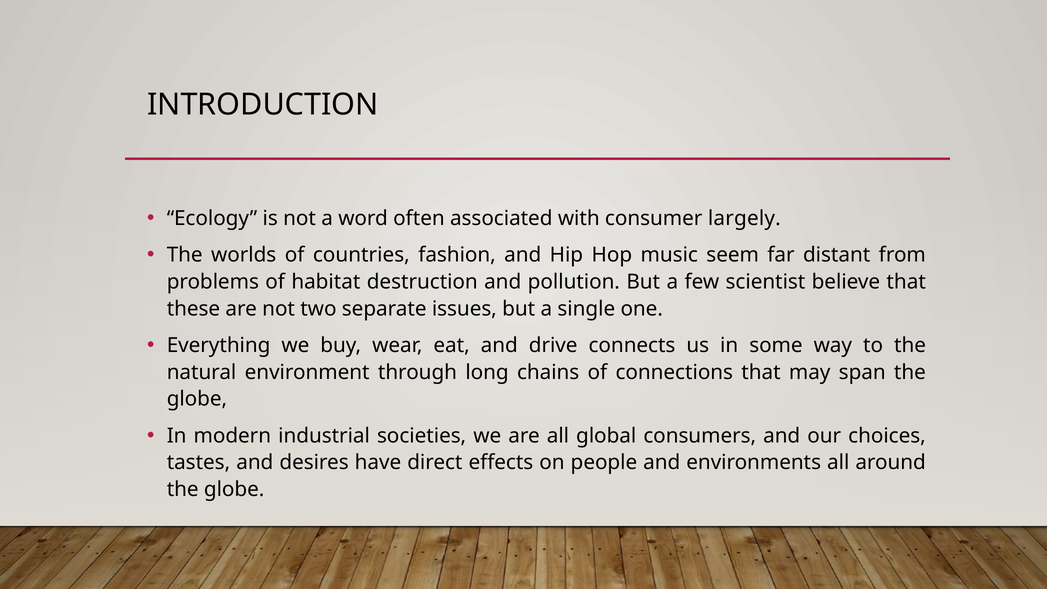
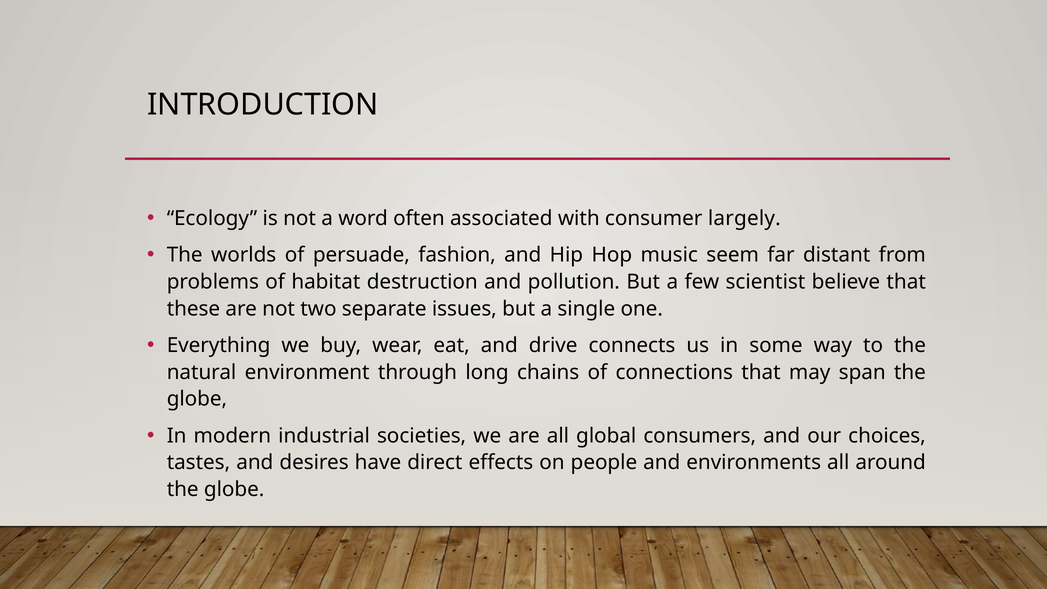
countries: countries -> persuade
